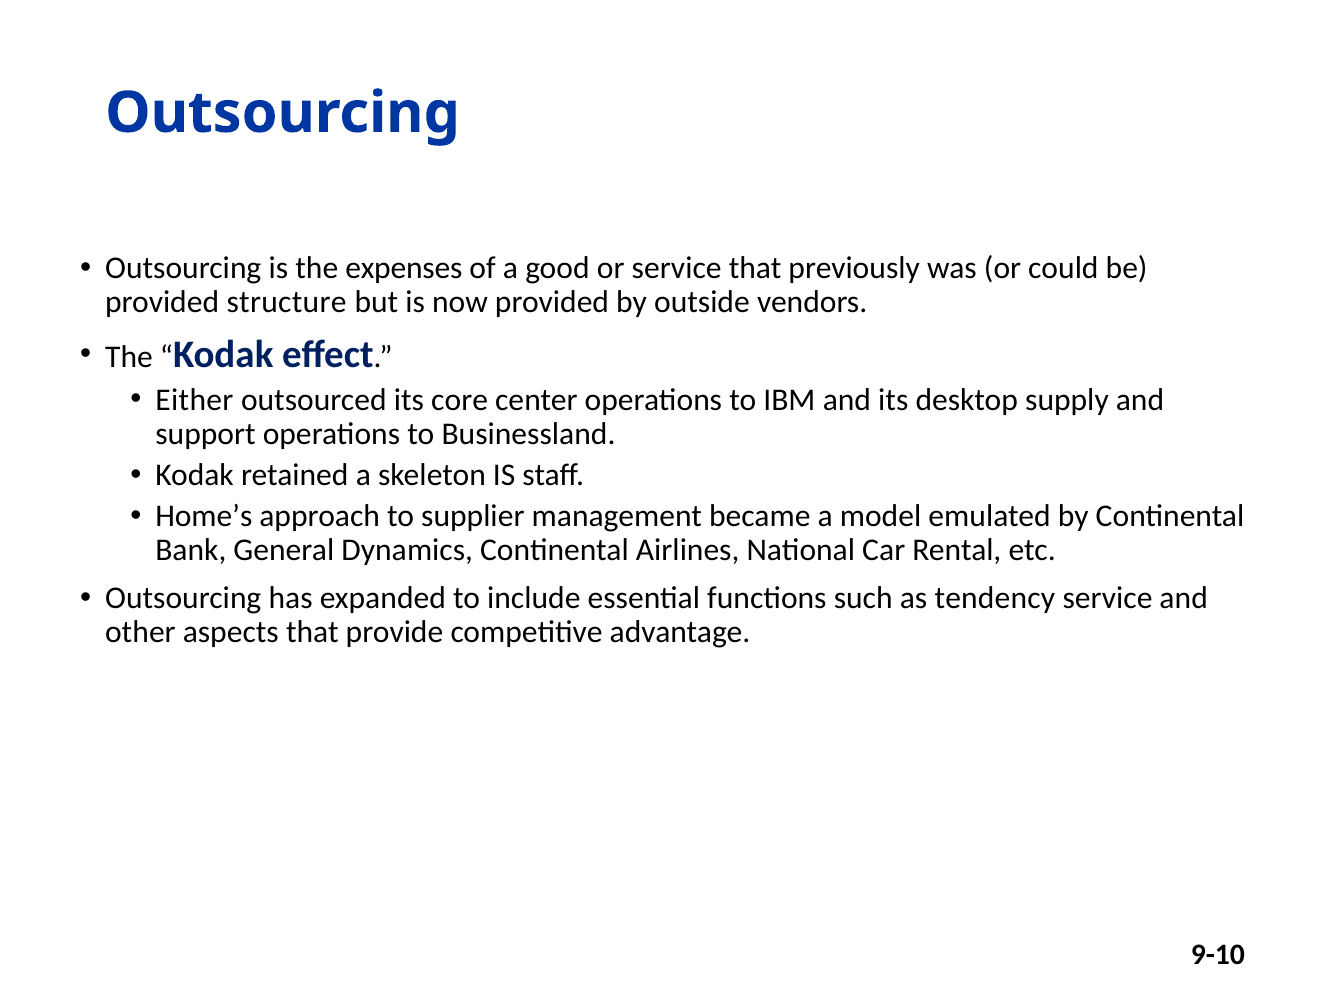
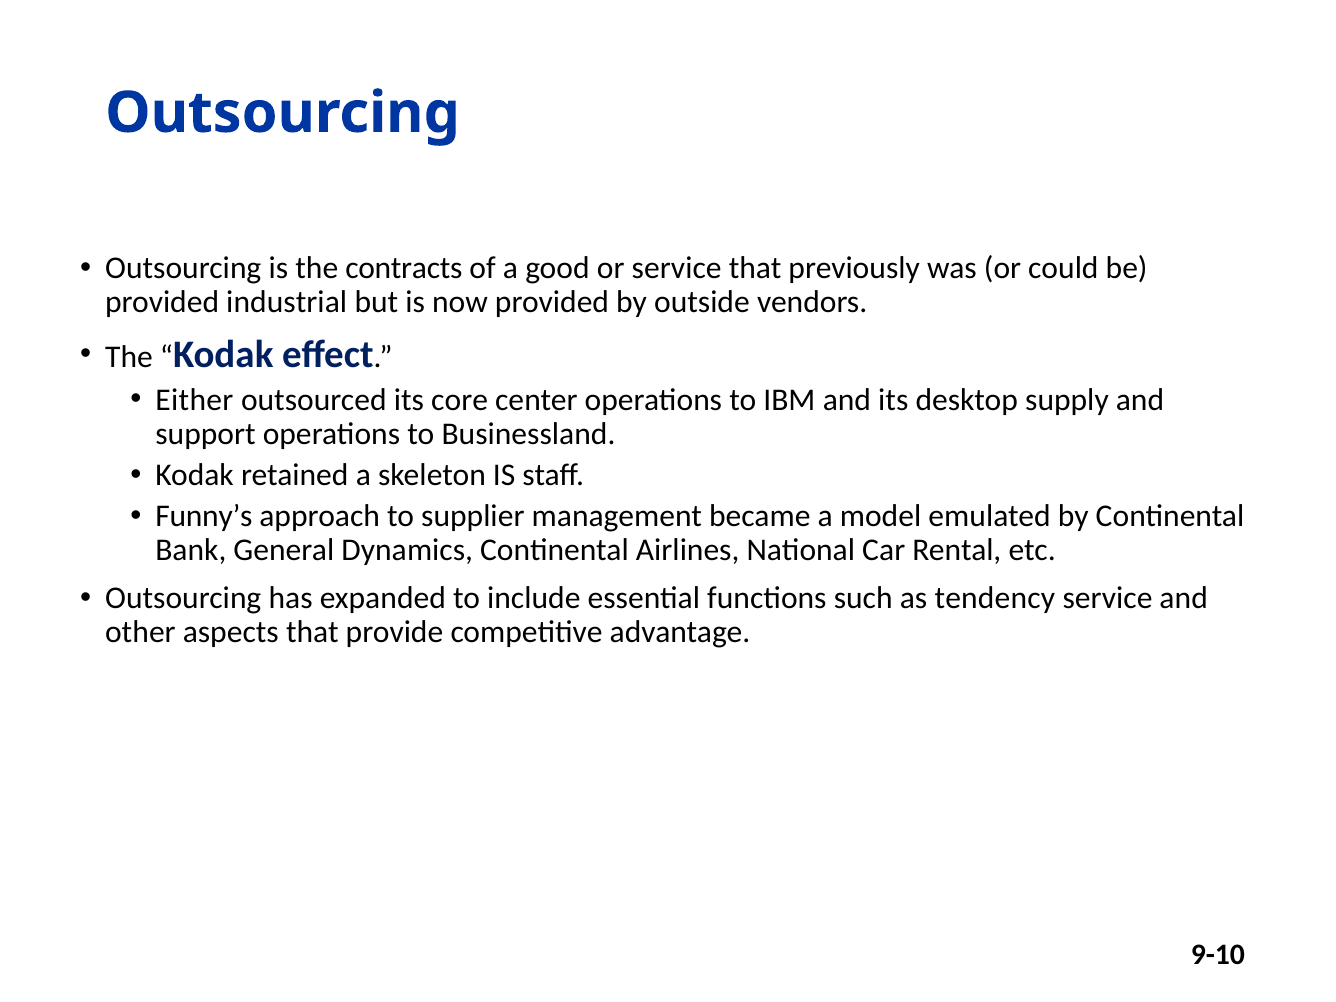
expenses: expenses -> contracts
structure: structure -> industrial
Home’s: Home’s -> Funny’s
